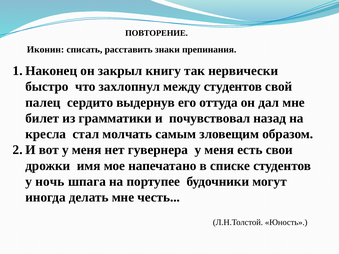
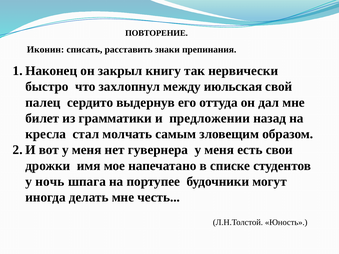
между студентов: студентов -> июльская
почувствовал: почувствовал -> предложении
